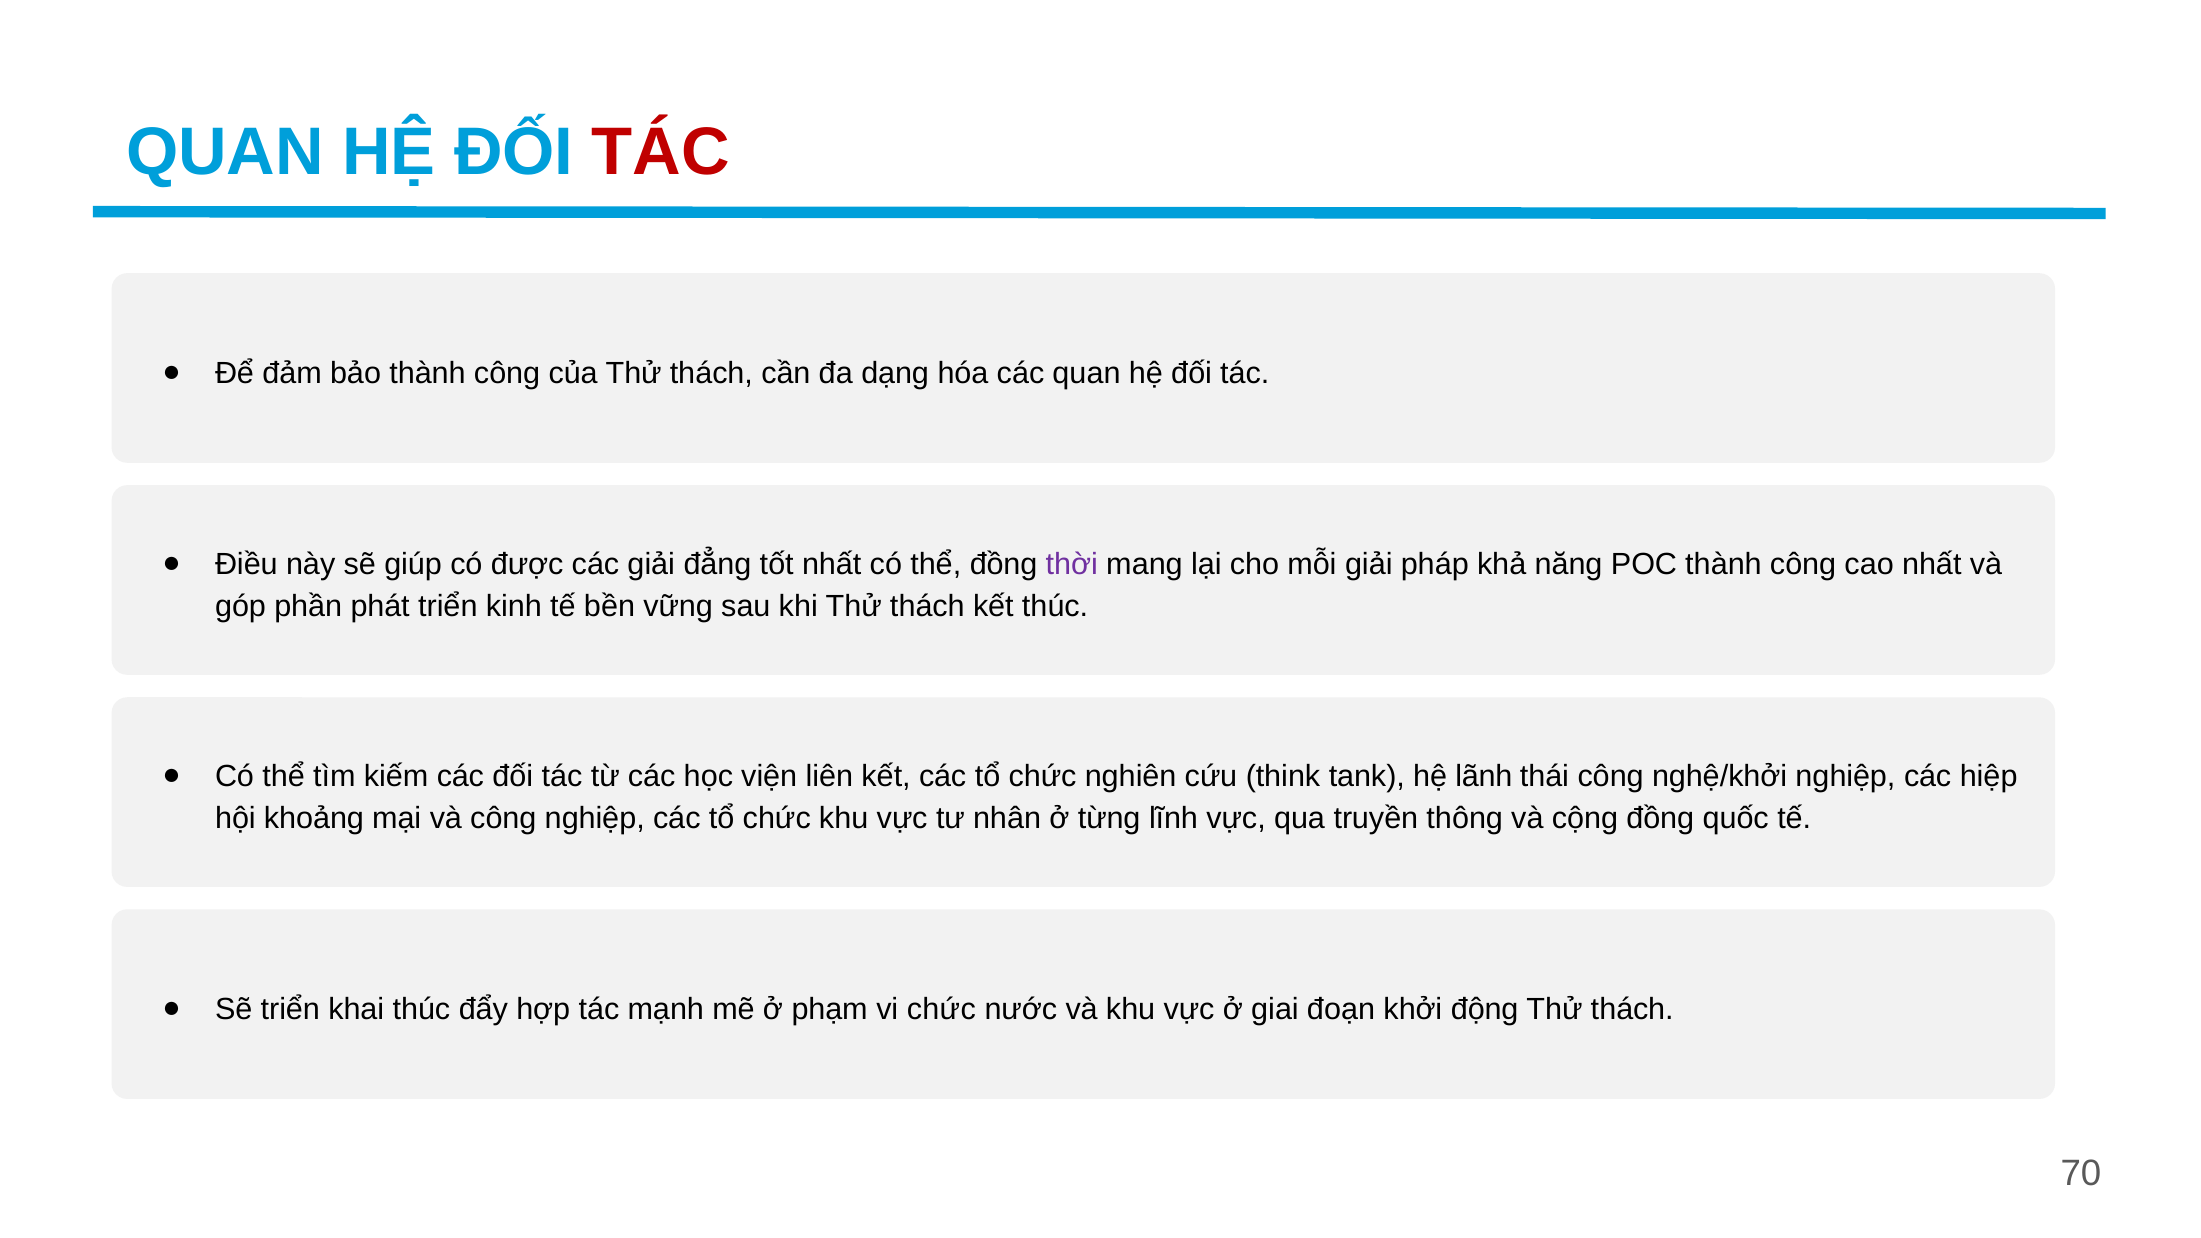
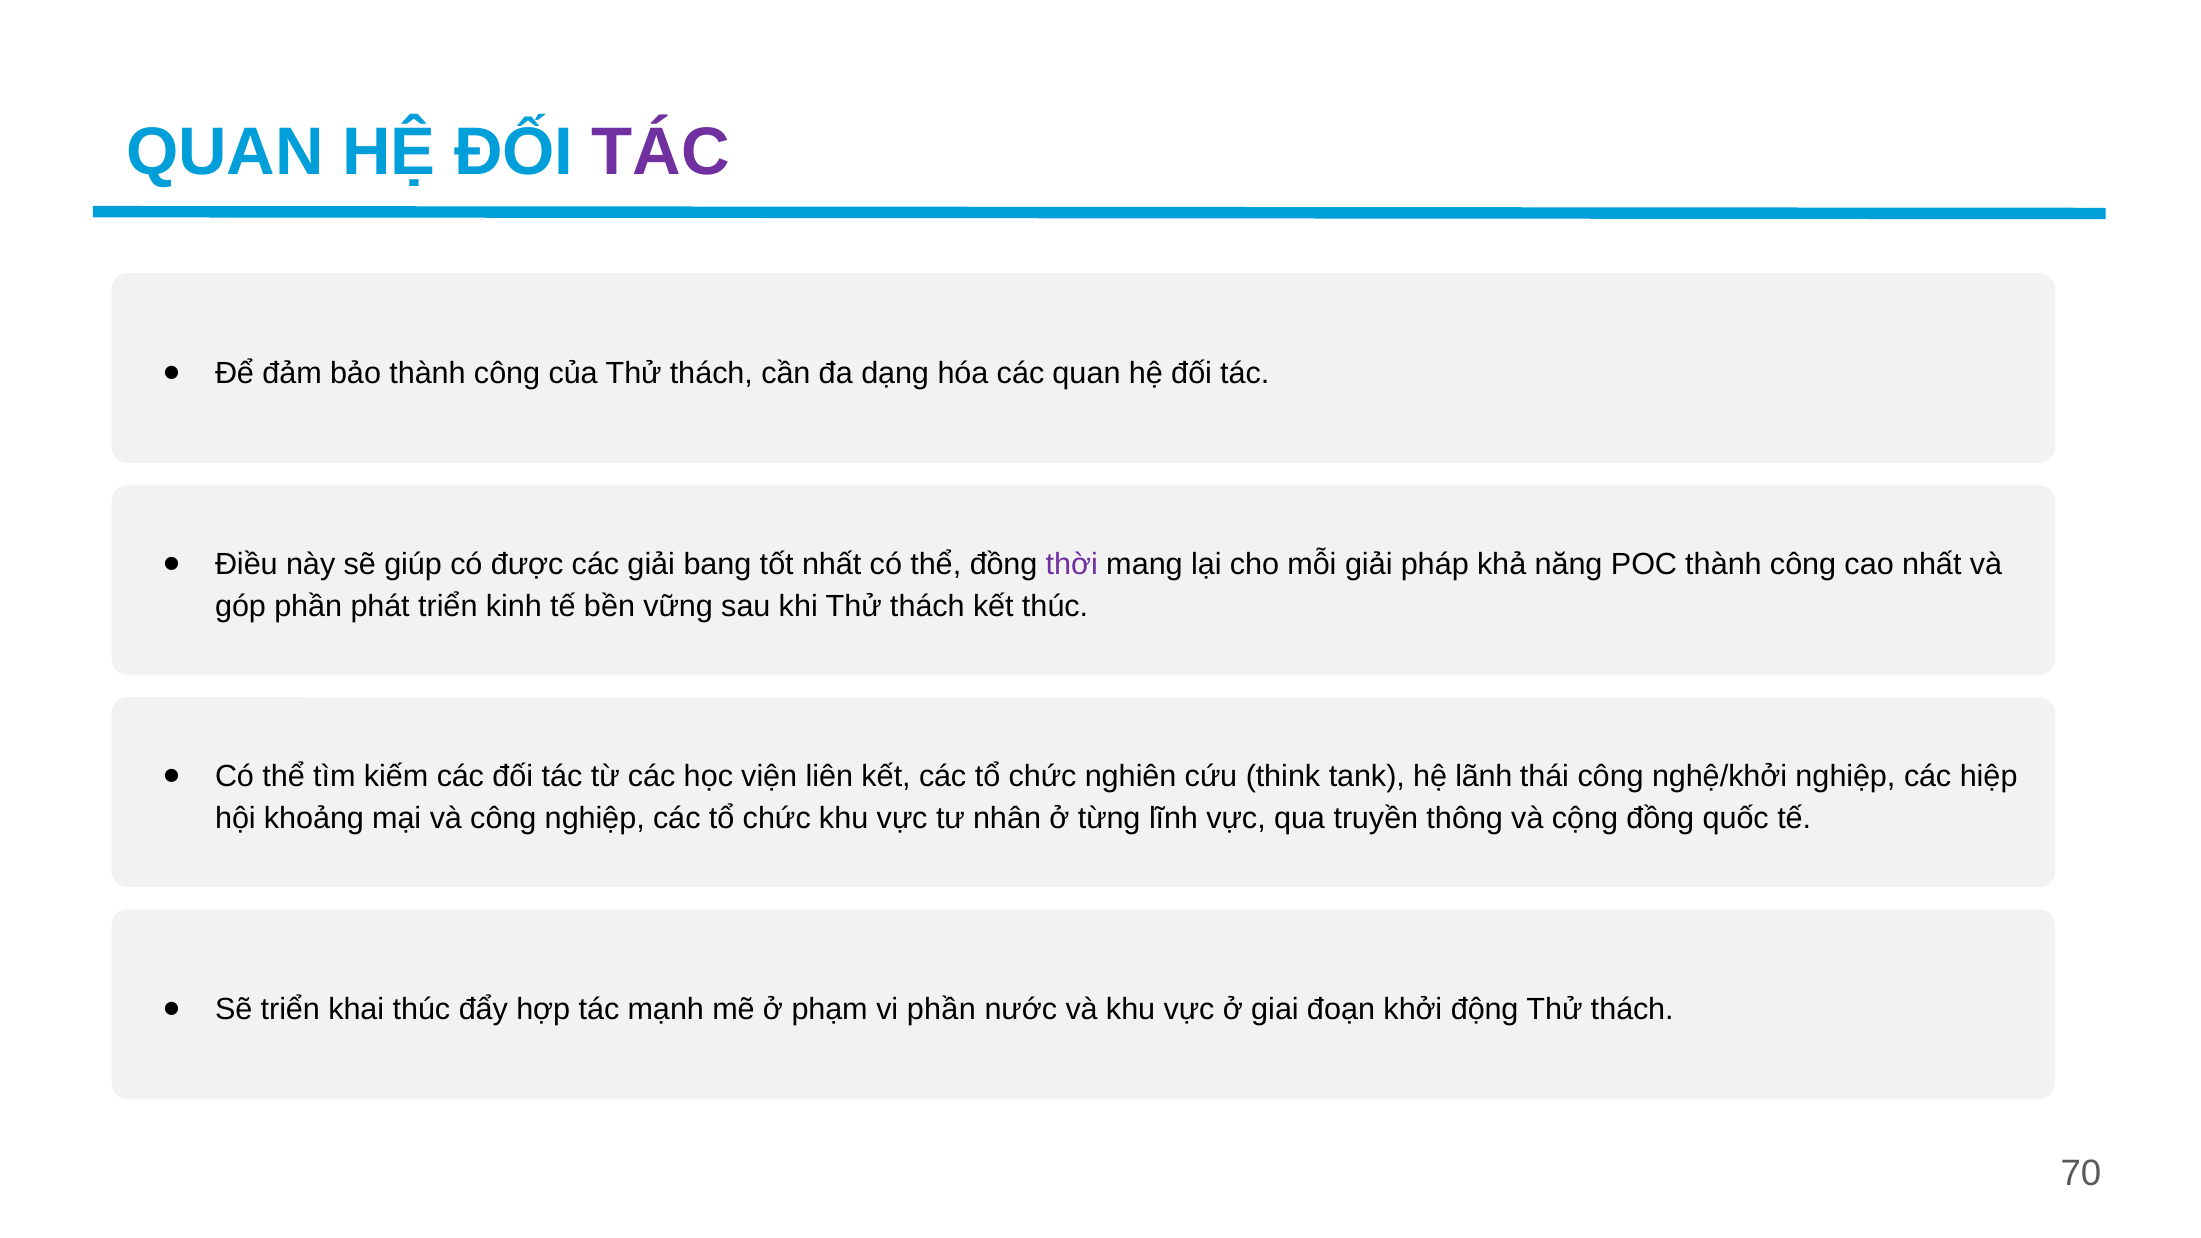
TÁC at (661, 152) colour: red -> purple
đẳng: đẳng -> bang
vi chức: chức -> phần
